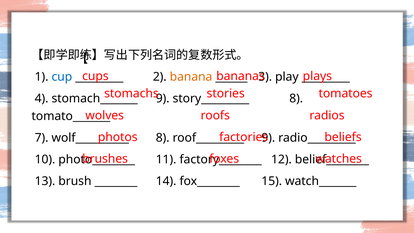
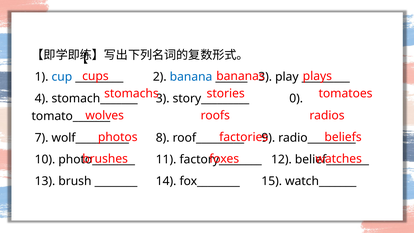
banana colour: orange -> blue
9 at (163, 99): 9 -> 3
8 at (296, 99): 8 -> 0
